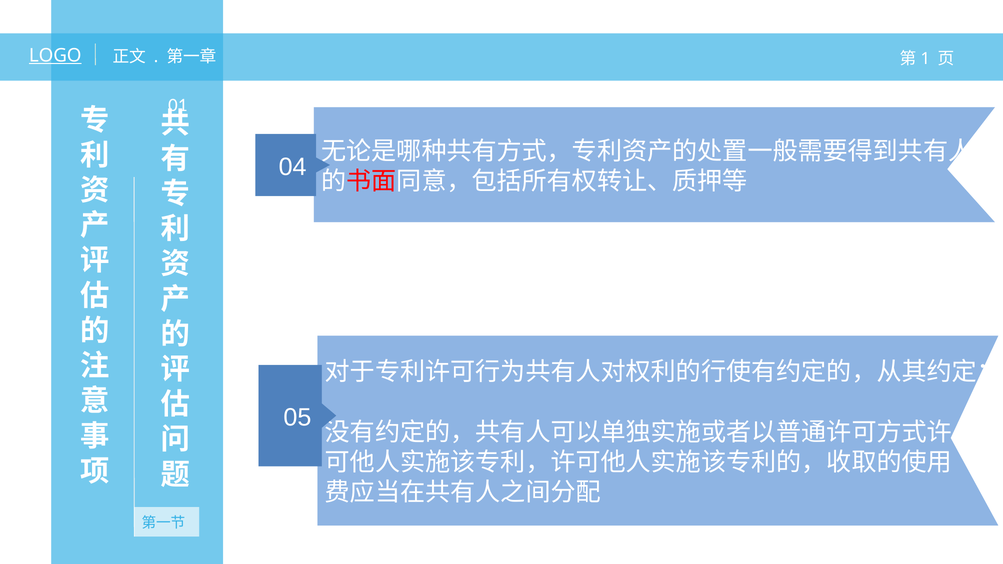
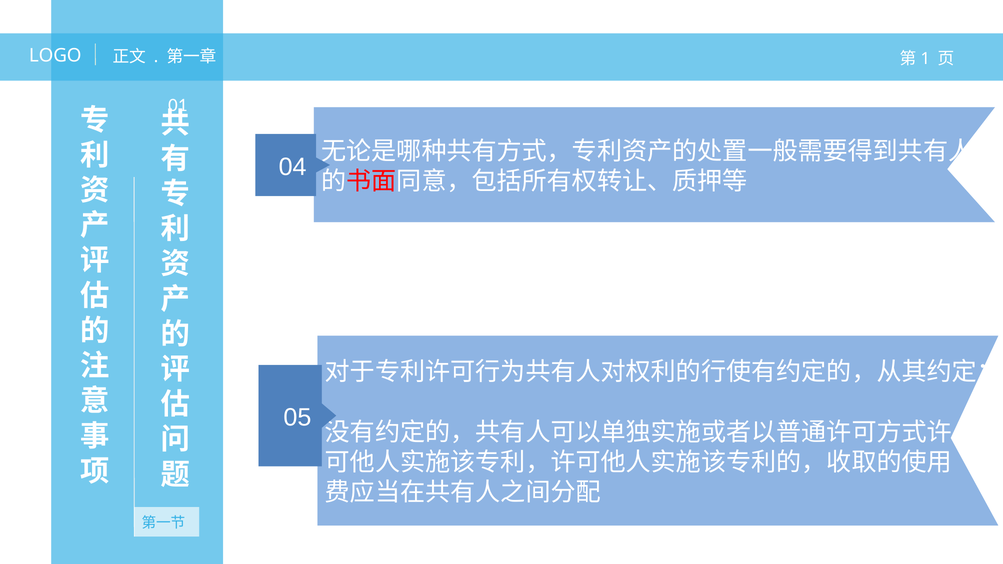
LOGO underline: present -> none
